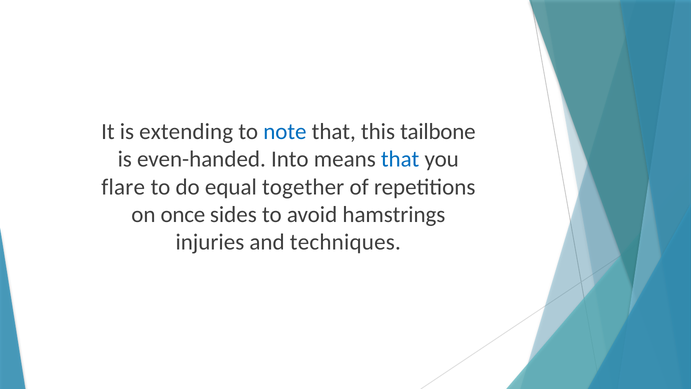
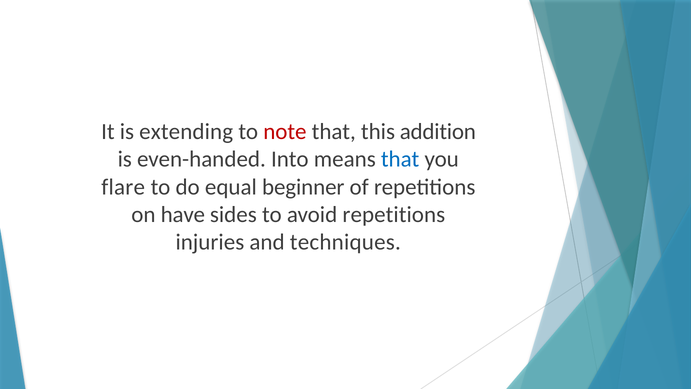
note colour: blue -> red
tailbone: tailbone -> addition
together: together -> beginner
once: once -> have
avoid hamstrings: hamstrings -> repetitions
